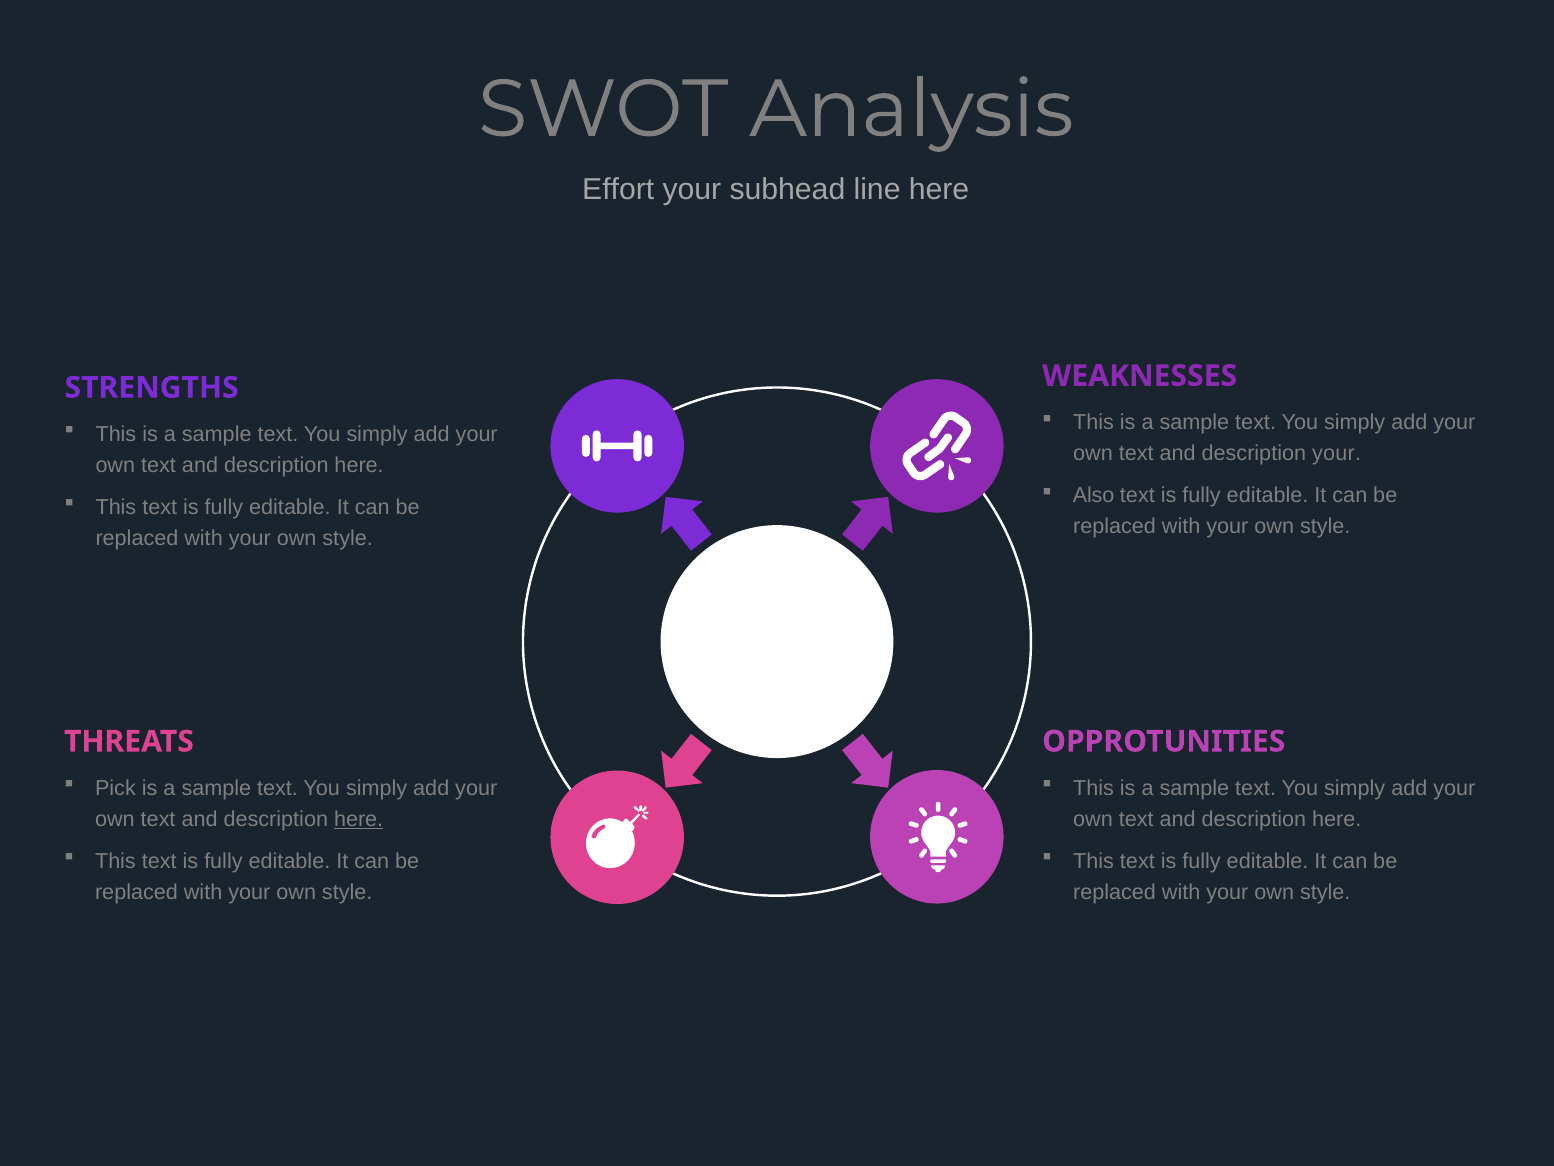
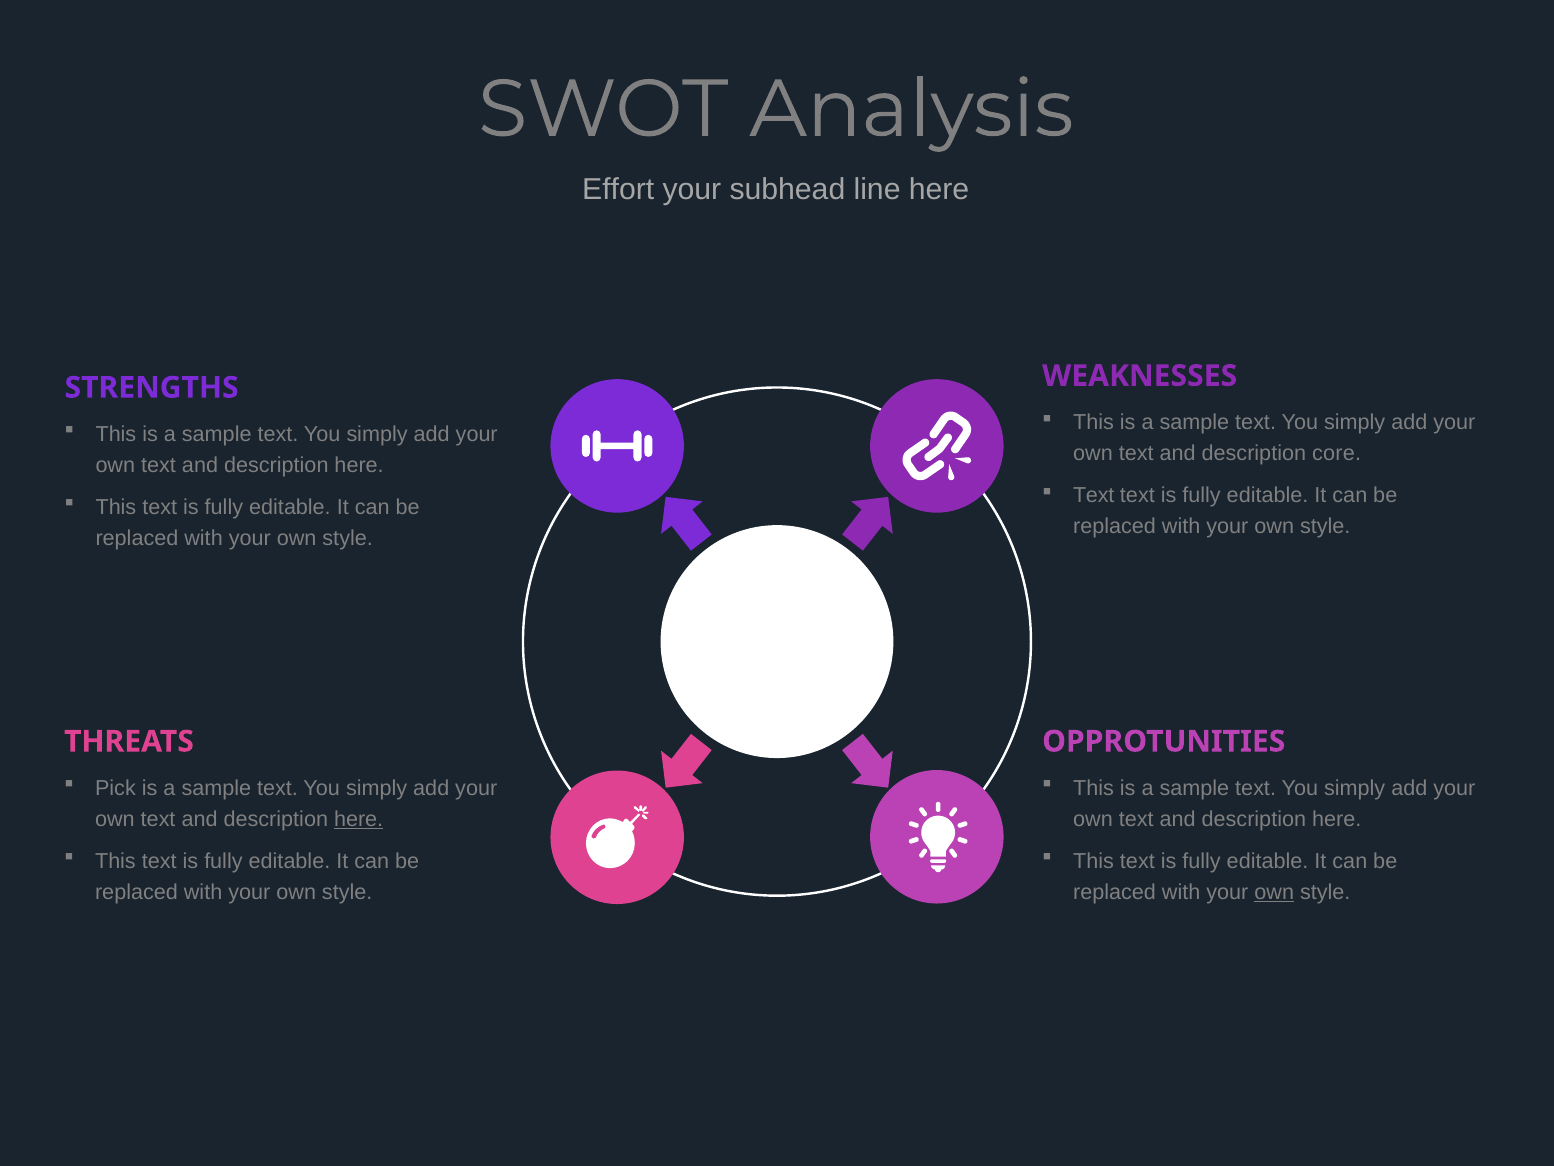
description your: your -> core
Also at (1094, 495): Also -> Text
own at (1274, 892) underline: none -> present
